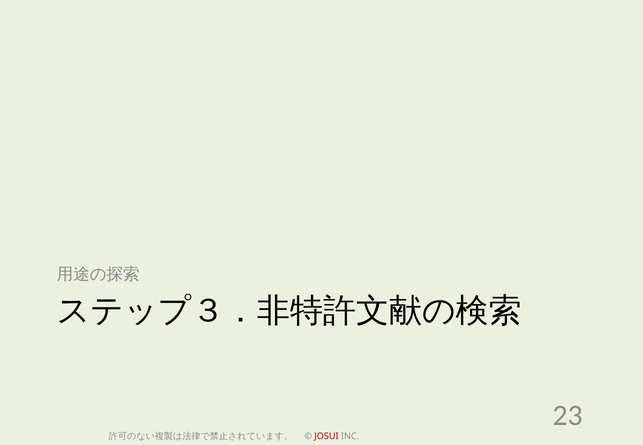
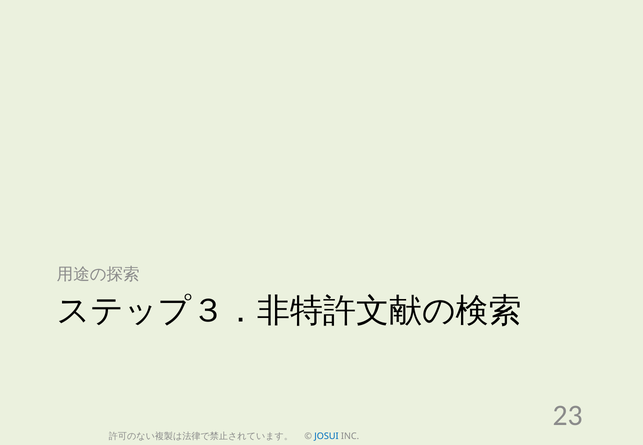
JOSUI colour: red -> blue
